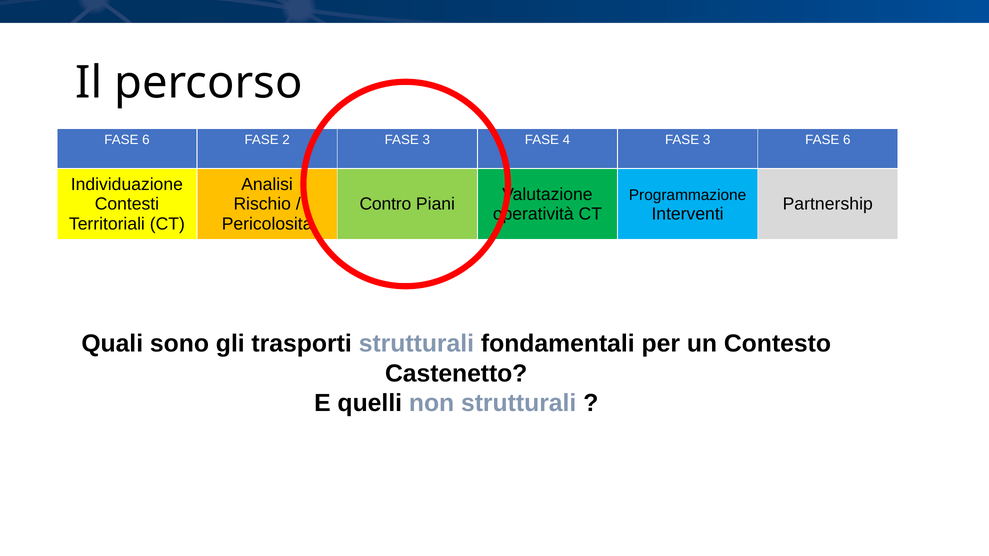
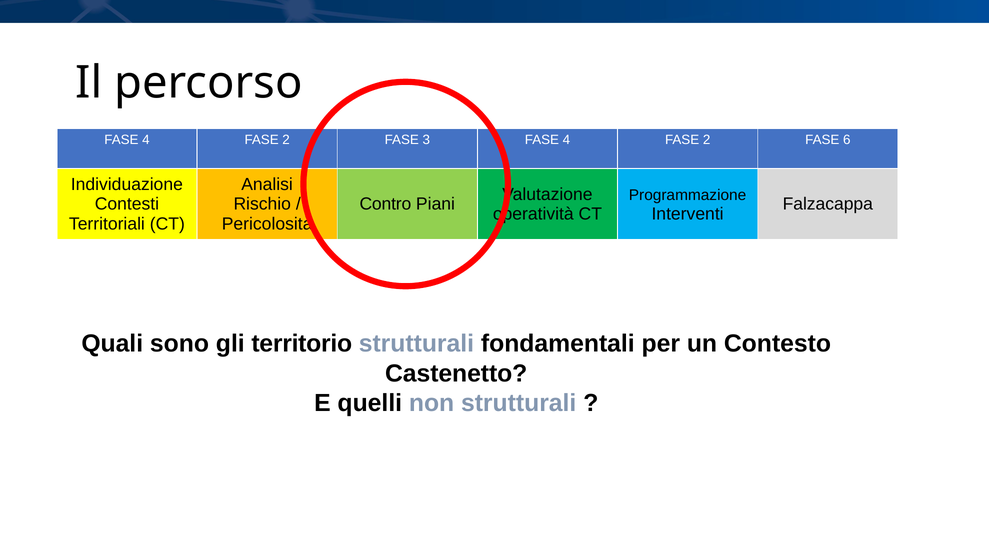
6 at (146, 140): 6 -> 4
3 at (707, 140): 3 -> 2
Partnership: Partnership -> Falzacappa
trasporti: trasporti -> territorio
